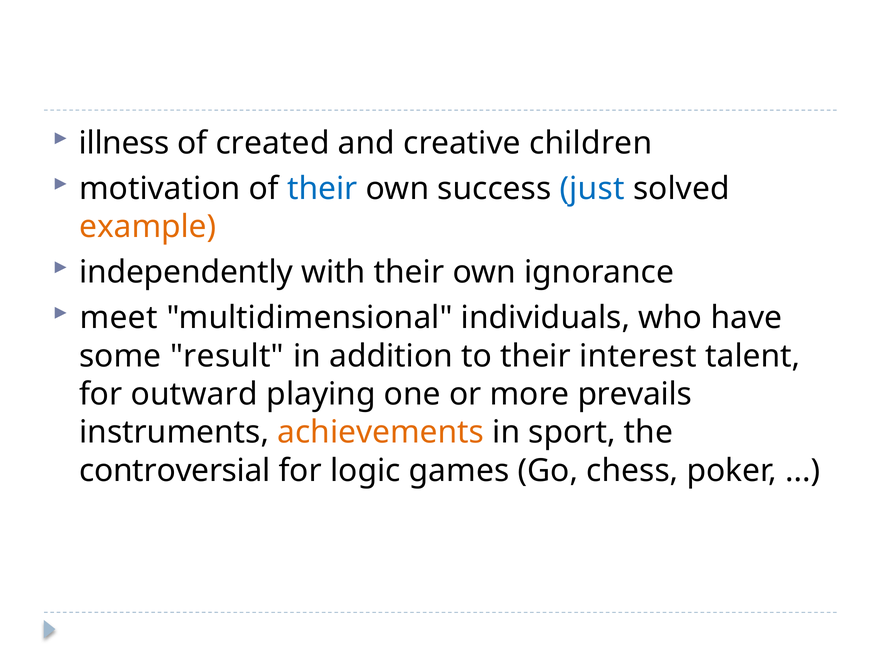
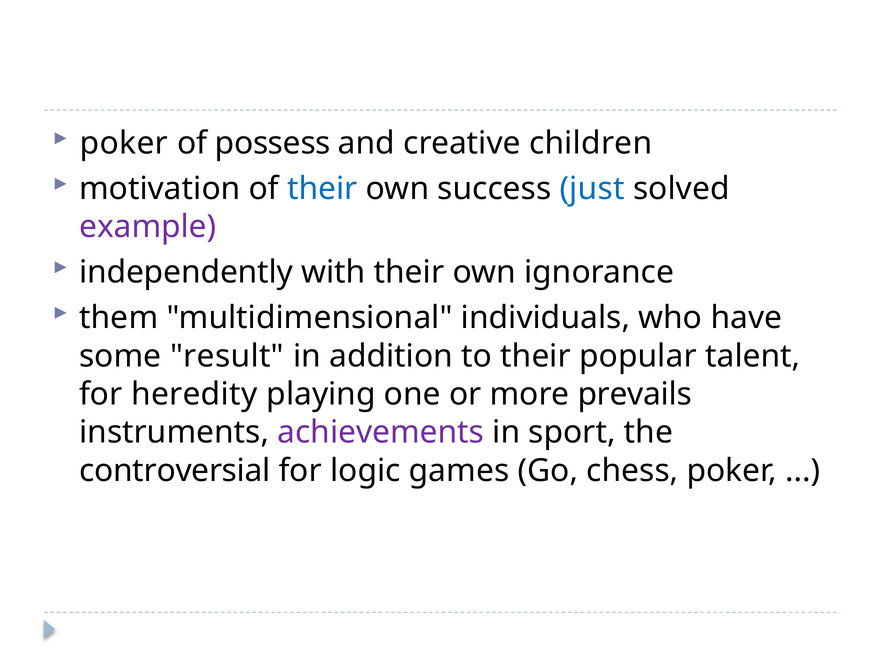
illness at (124, 143): illness -> poker
created: created -> possess
example colour: orange -> purple
meet: meet -> them
interest: interest -> popular
outward: outward -> heredity
achievements colour: orange -> purple
